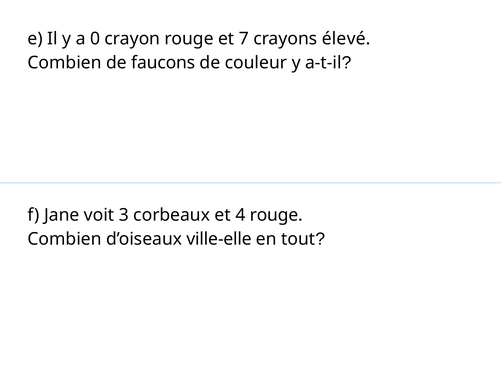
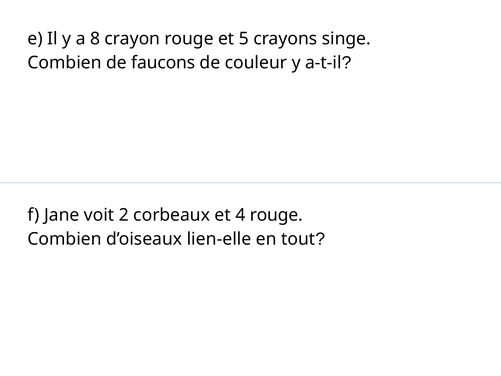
0: 0 -> 8
7: 7 -> 5
élevé: élevé -> singe
3: 3 -> 2
ville-elle: ville-elle -> lien-elle
